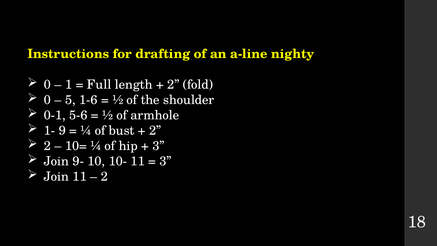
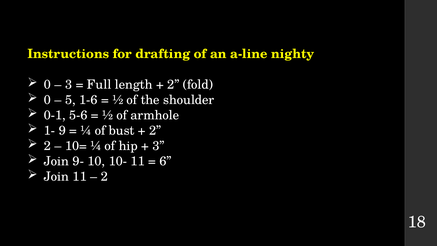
1 at (69, 85): 1 -> 3
3 at (166, 161): 3 -> 6
